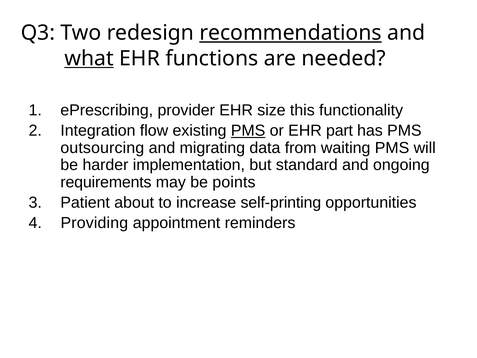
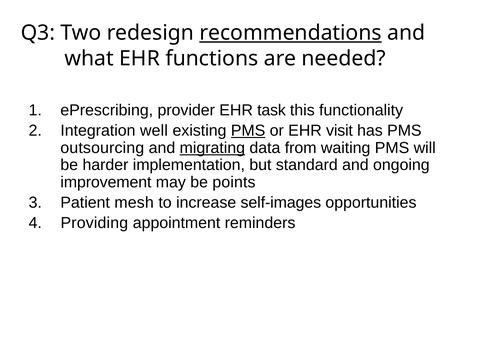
what underline: present -> none
size: size -> task
flow: flow -> well
part: part -> visit
migrating underline: none -> present
requirements: requirements -> improvement
about: about -> mesh
self-printing: self-printing -> self-images
